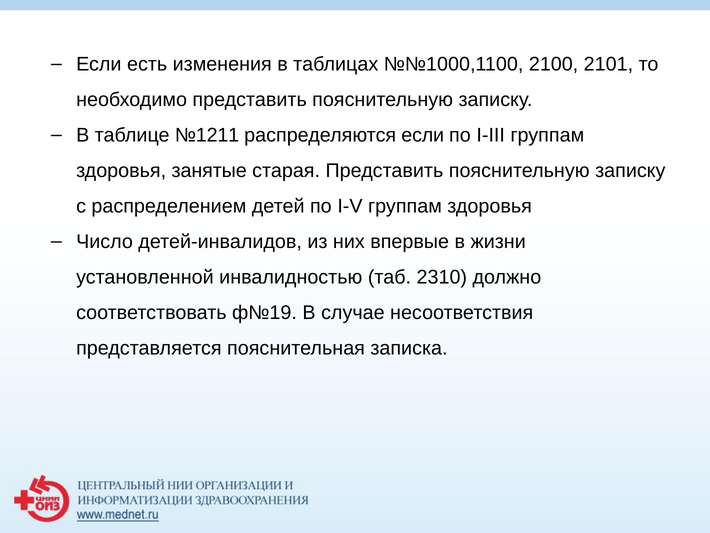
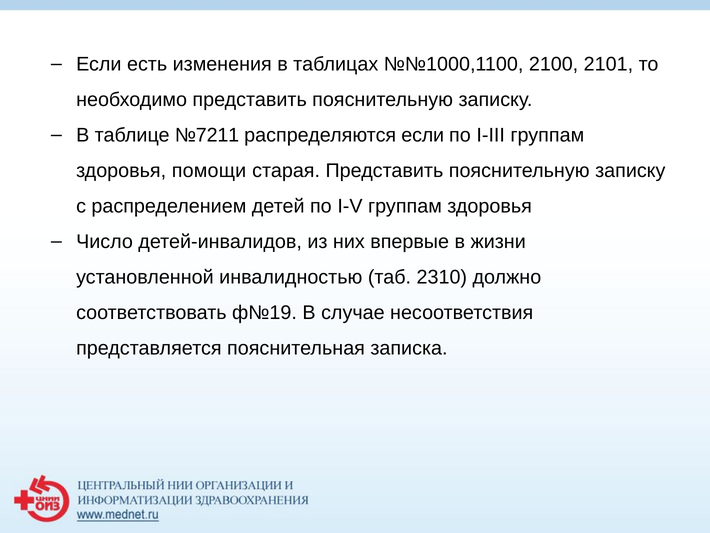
№1211: №1211 -> №7211
занятые: занятые -> помощи
